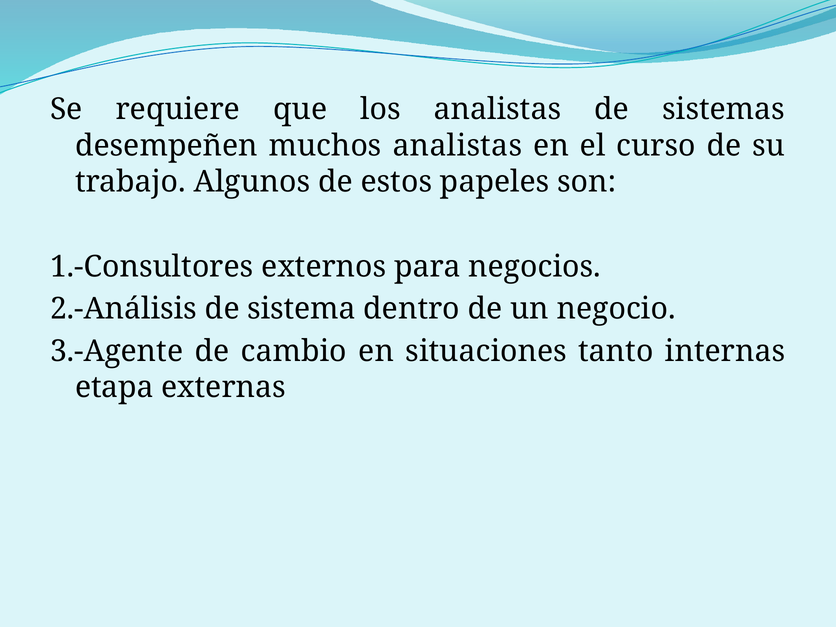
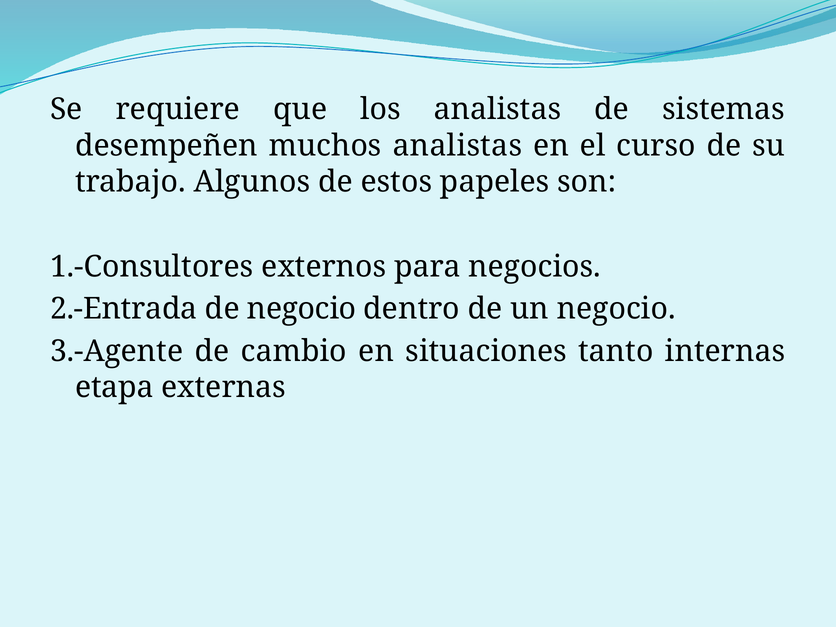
2.-Análisis: 2.-Análisis -> 2.-Entrada
de sistema: sistema -> negocio
